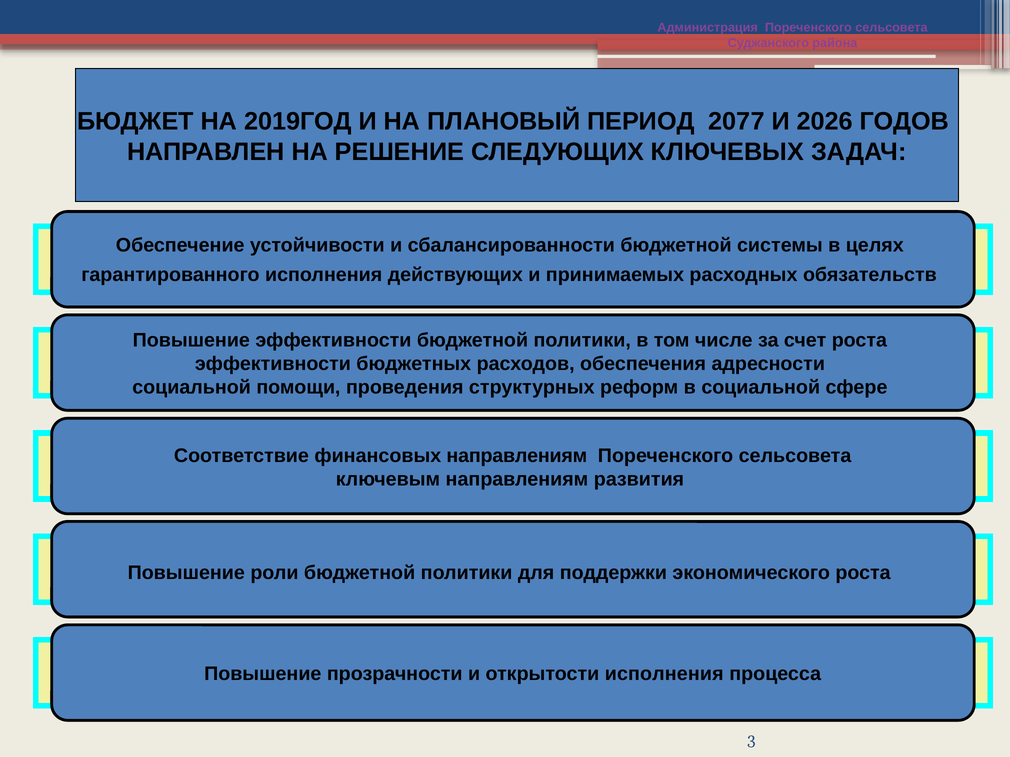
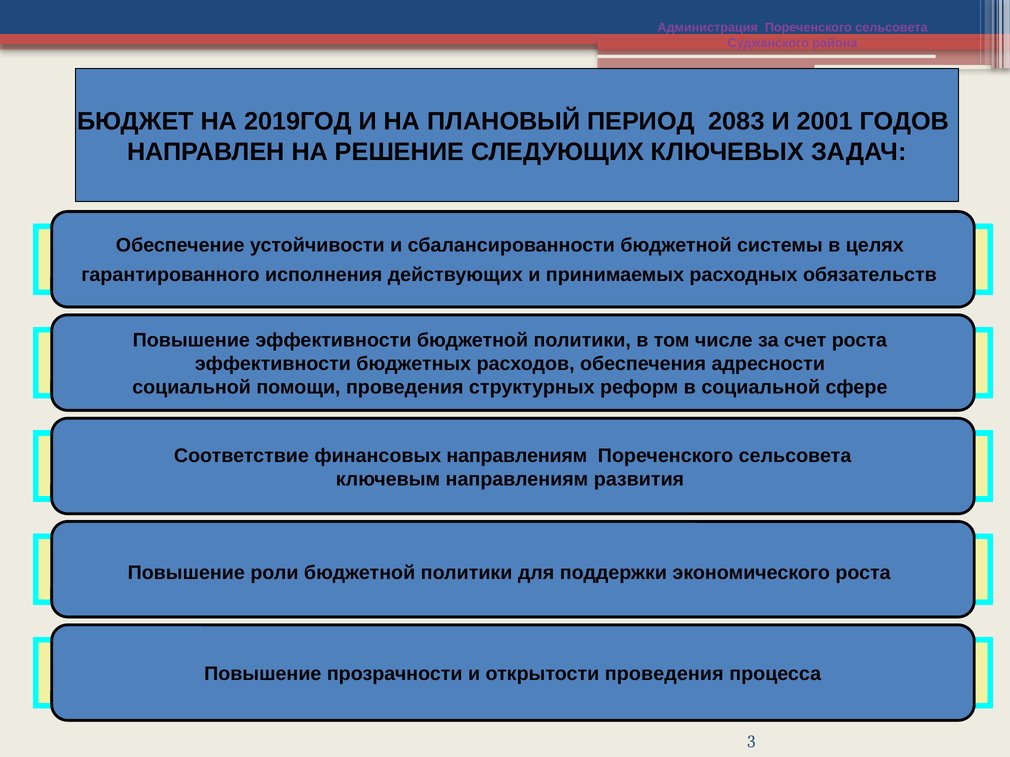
2077: 2077 -> 2083
2026: 2026 -> 2001
открытости исполнения: исполнения -> проведения
